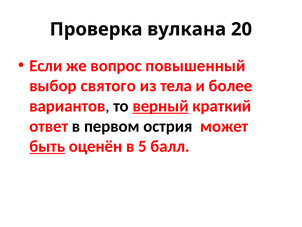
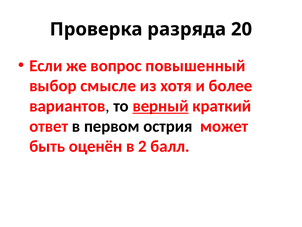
вулкана: вулкана -> разряда
святого: святого -> смысле
тела: тела -> хотя
быть underline: present -> none
5: 5 -> 2
